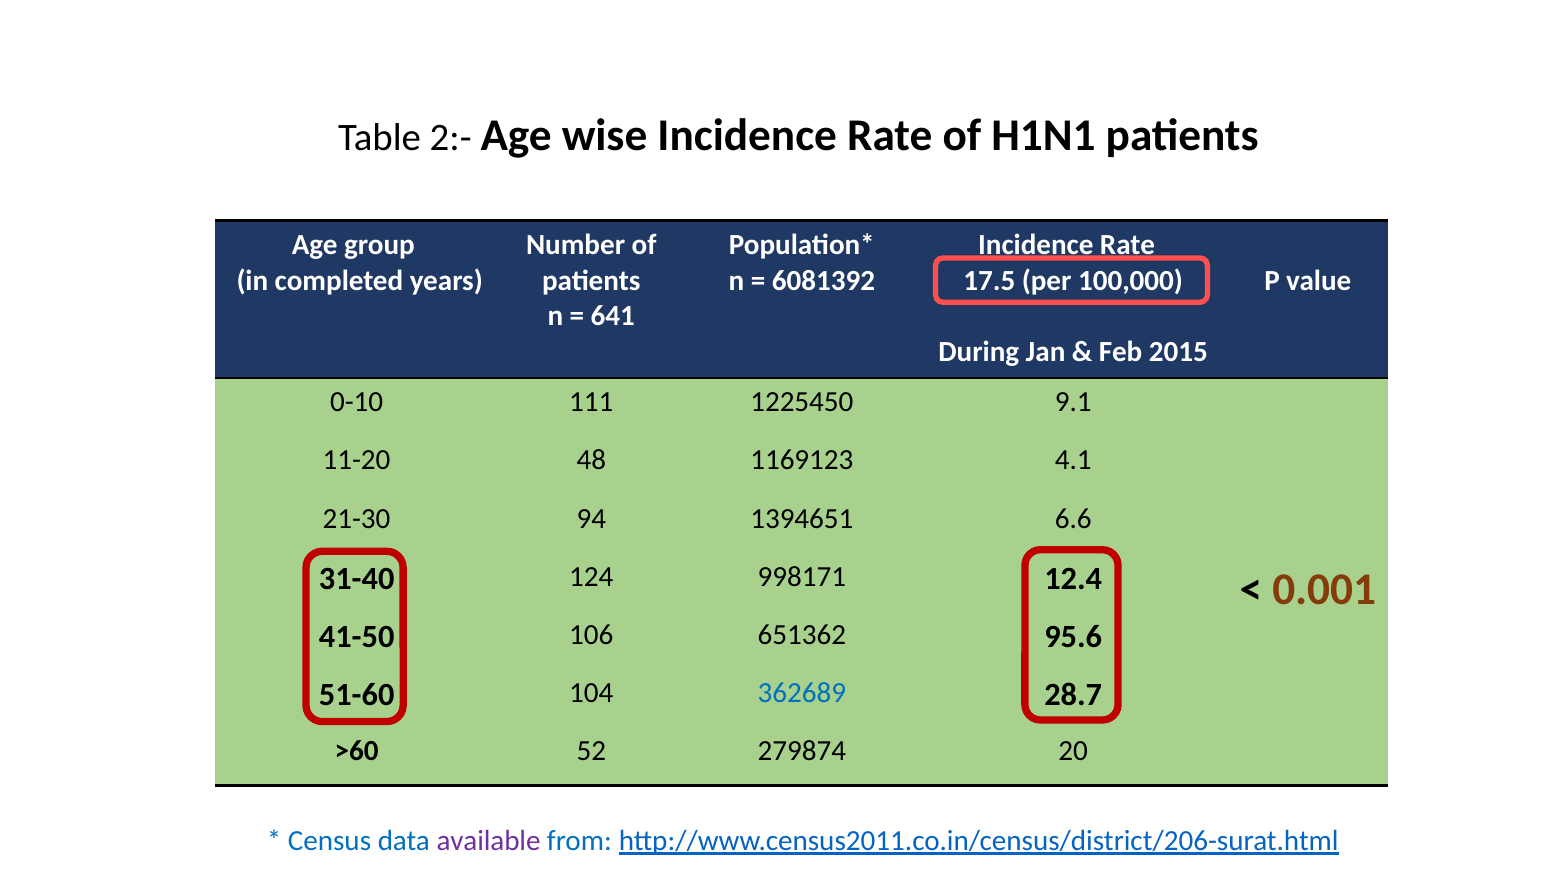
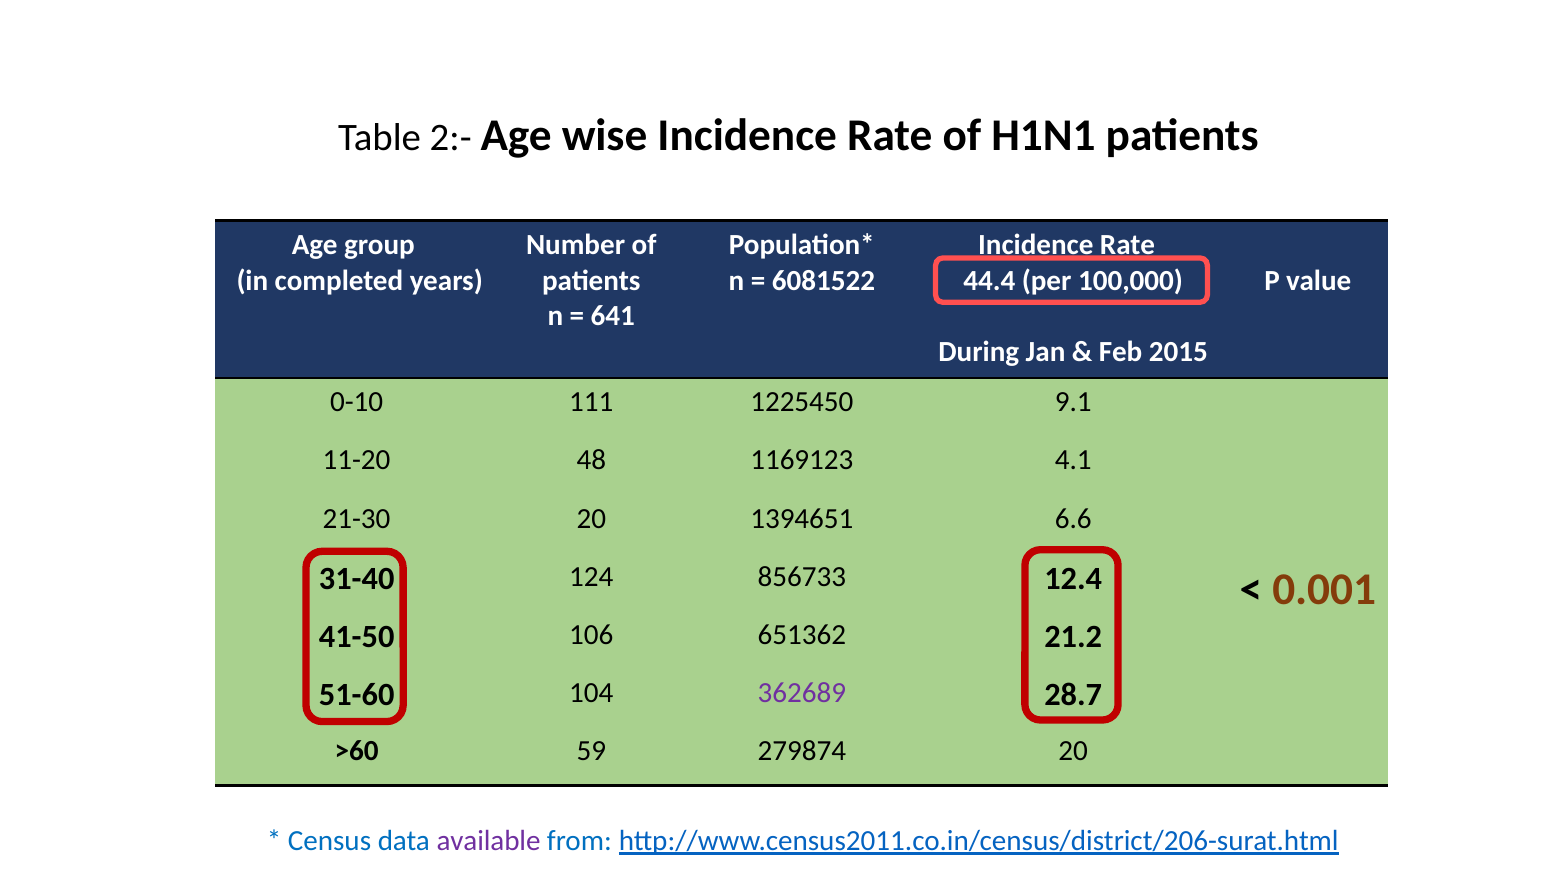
6081392: 6081392 -> 6081522
17.5: 17.5 -> 44.4
21-30 94: 94 -> 20
998171: 998171 -> 856733
95.6: 95.6 -> 21.2
362689 colour: blue -> purple
52: 52 -> 59
